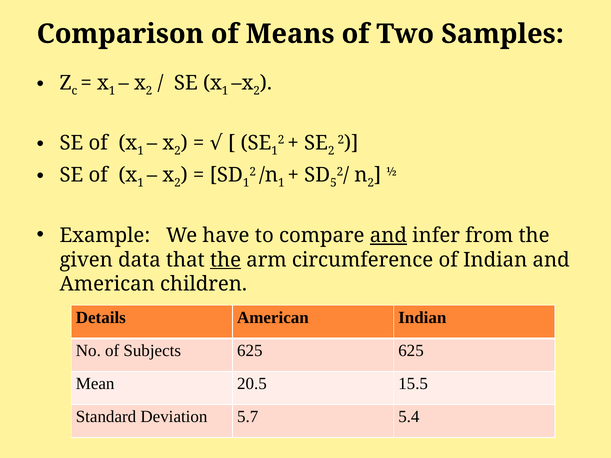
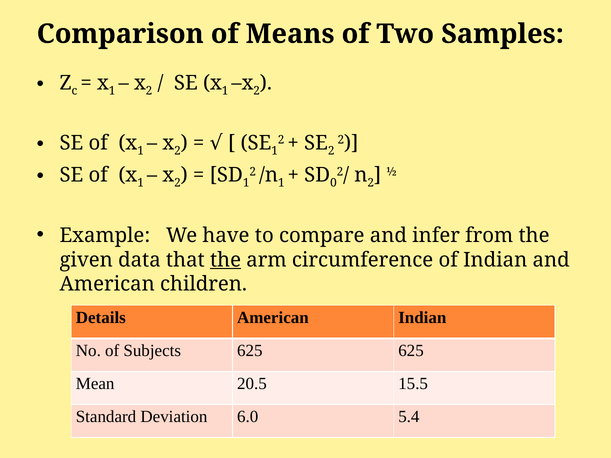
5: 5 -> 0
and at (388, 236) underline: present -> none
5.7: 5.7 -> 6.0
